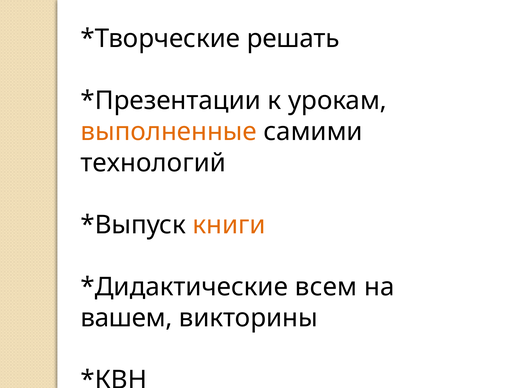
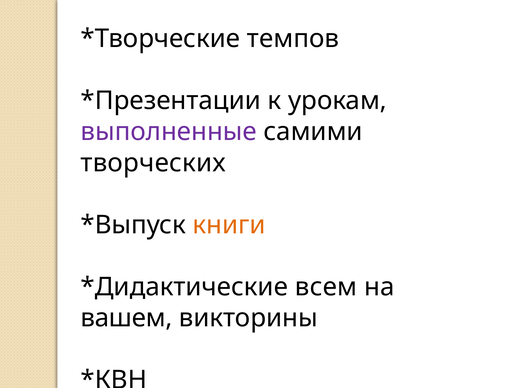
решать: решать -> темпов
выполненные colour: orange -> purple
технологий: технологий -> творческих
